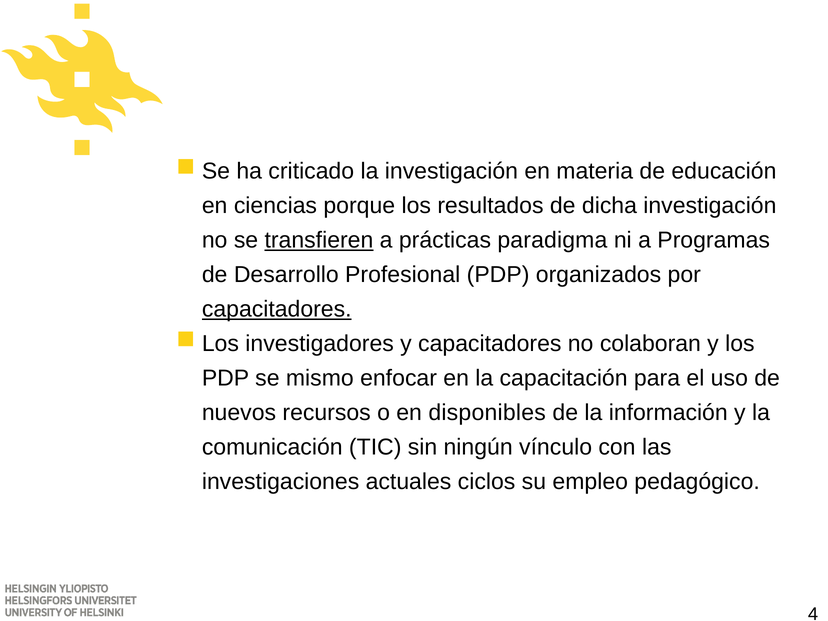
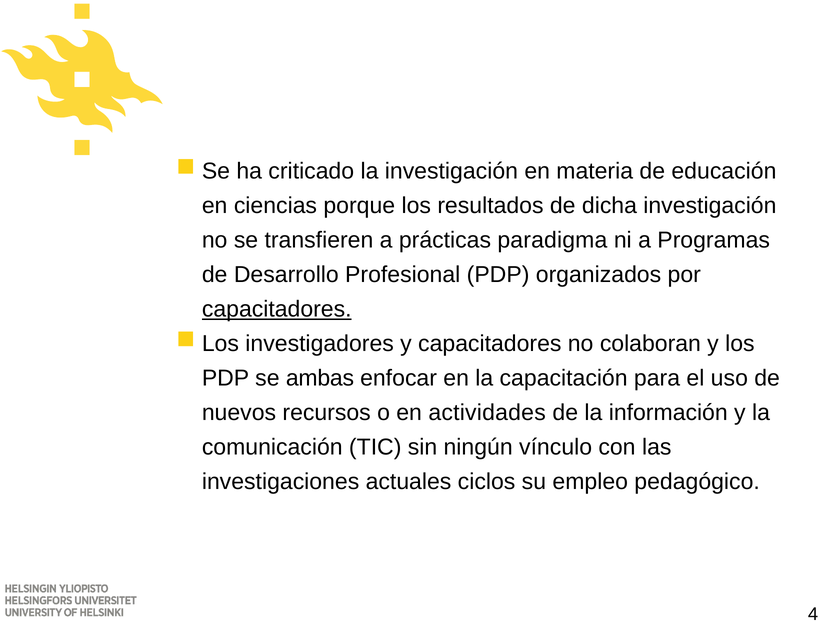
transfieren underline: present -> none
mismo: mismo -> ambas
disponibles: disponibles -> actividades
